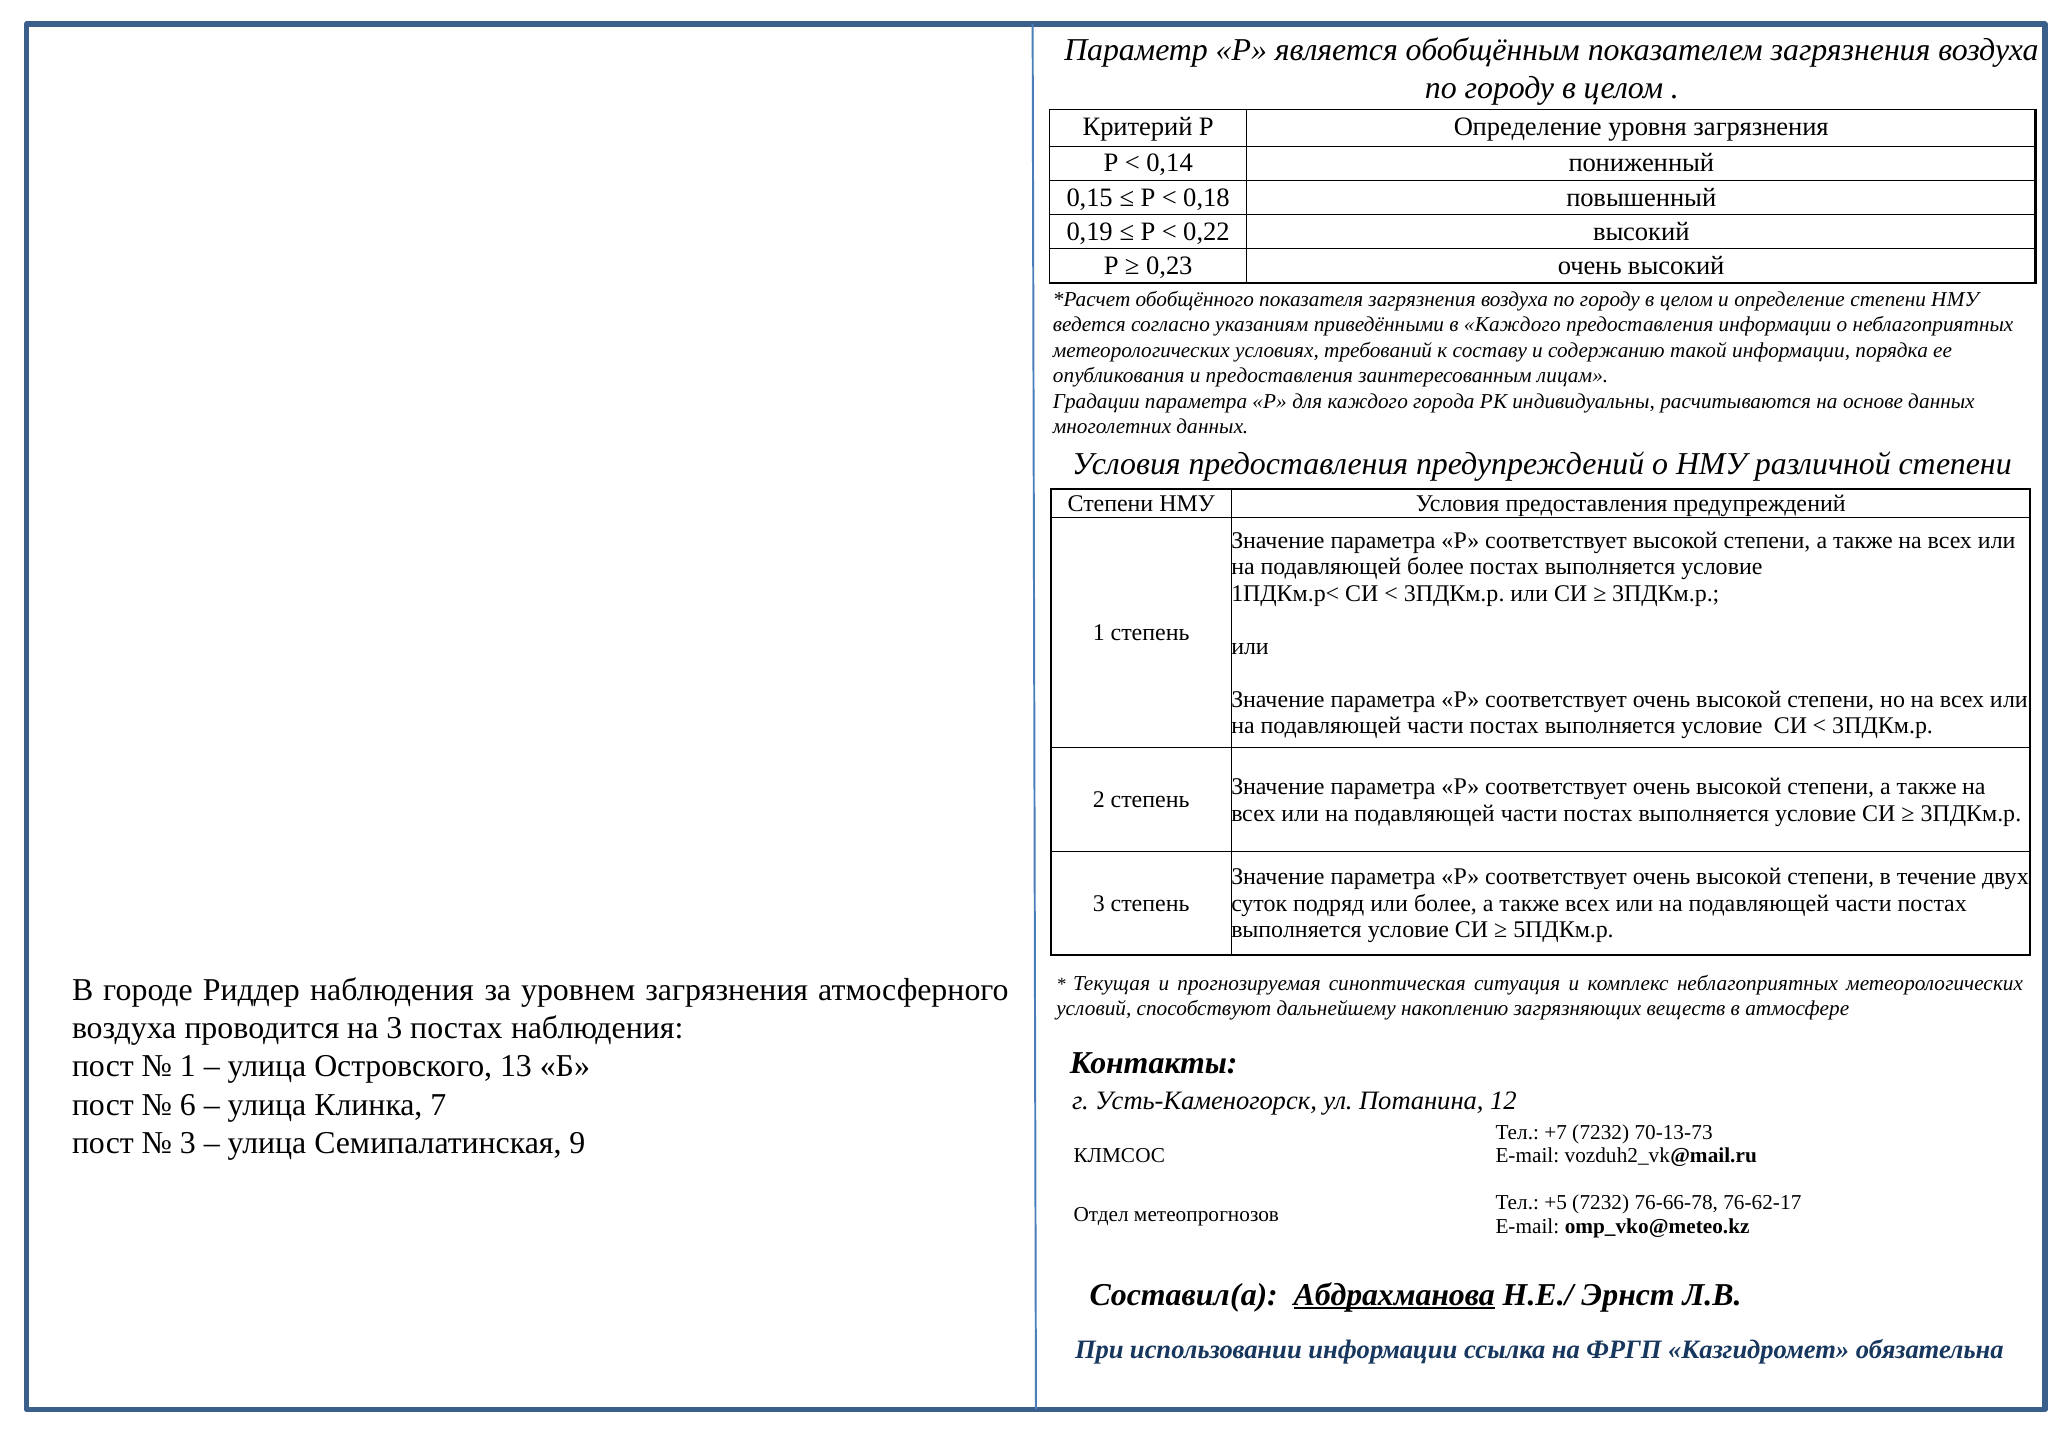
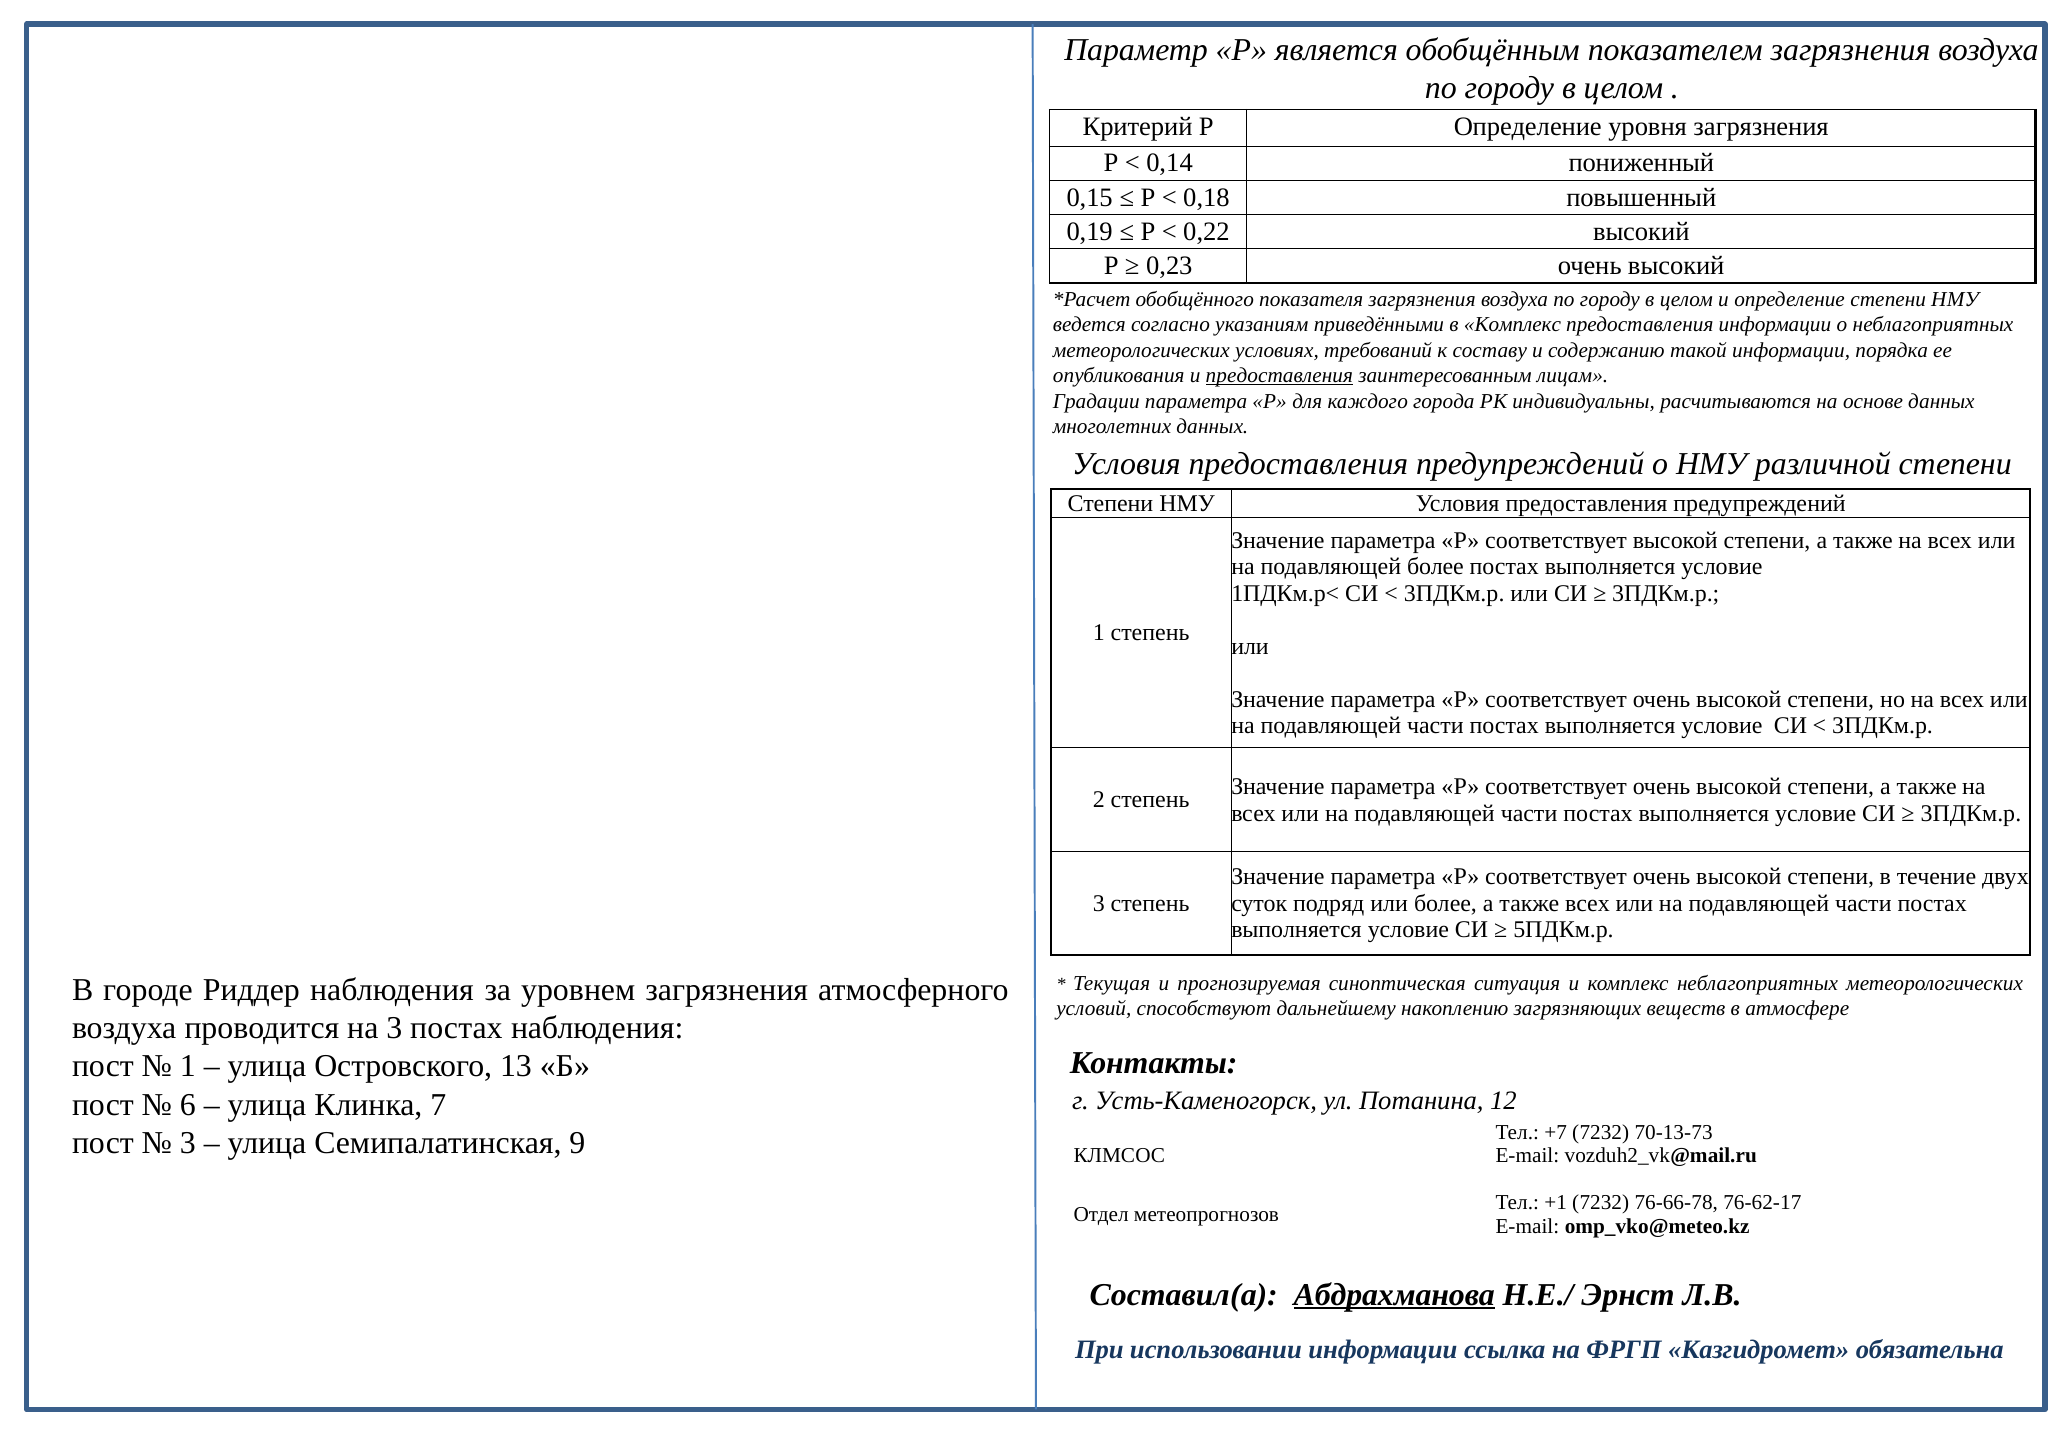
в Каждого: Каждого -> Комплекс
предоставления at (1279, 376) underline: none -> present
+5: +5 -> +1
